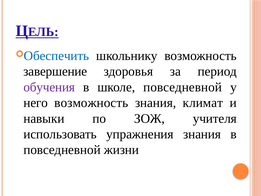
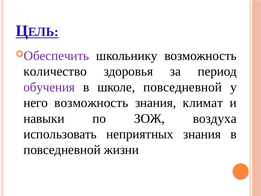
Обеспечить colour: blue -> purple
завершение: завершение -> количество
учителя: учителя -> воздуха
упражнения: упражнения -> неприятных
